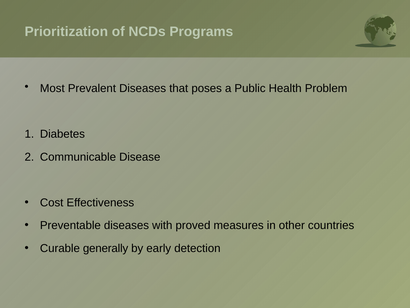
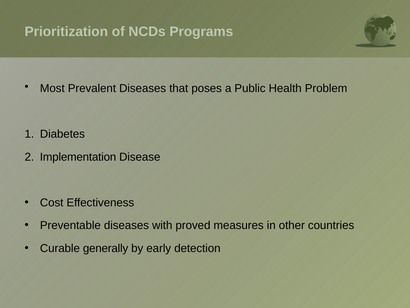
Communicable: Communicable -> Implementation
